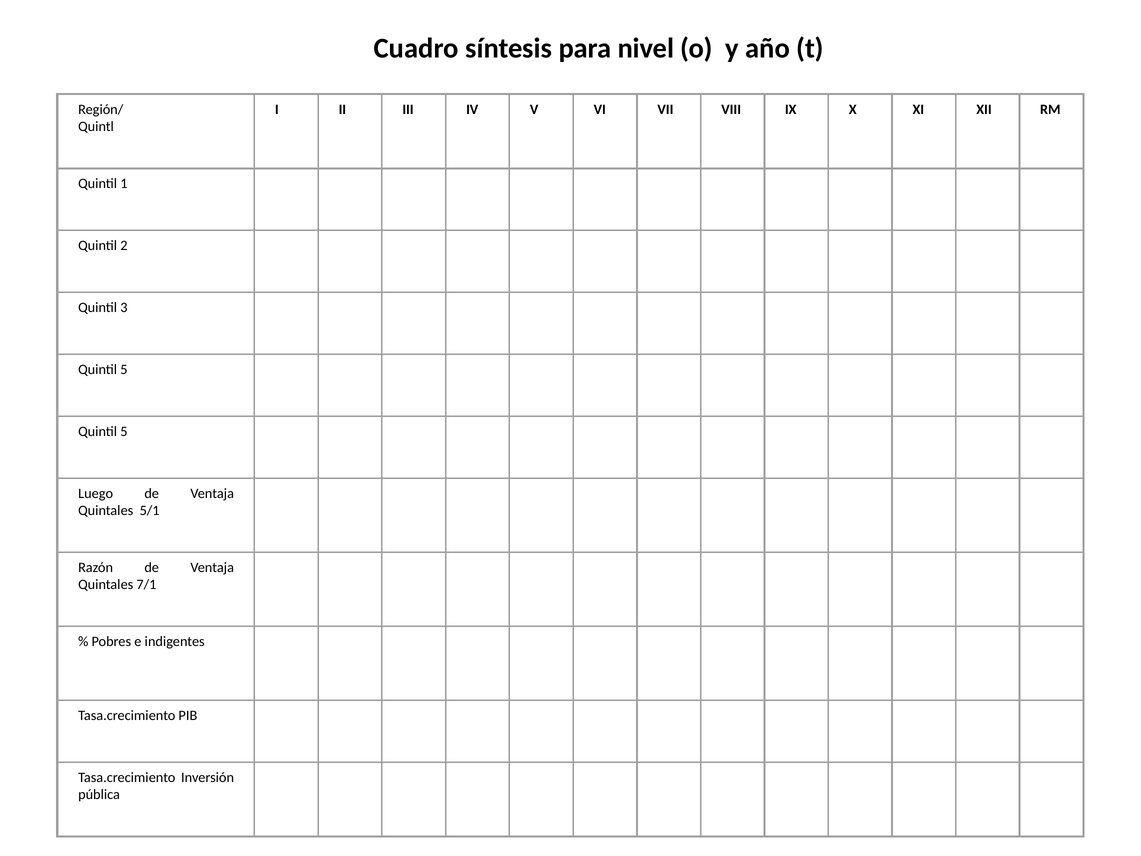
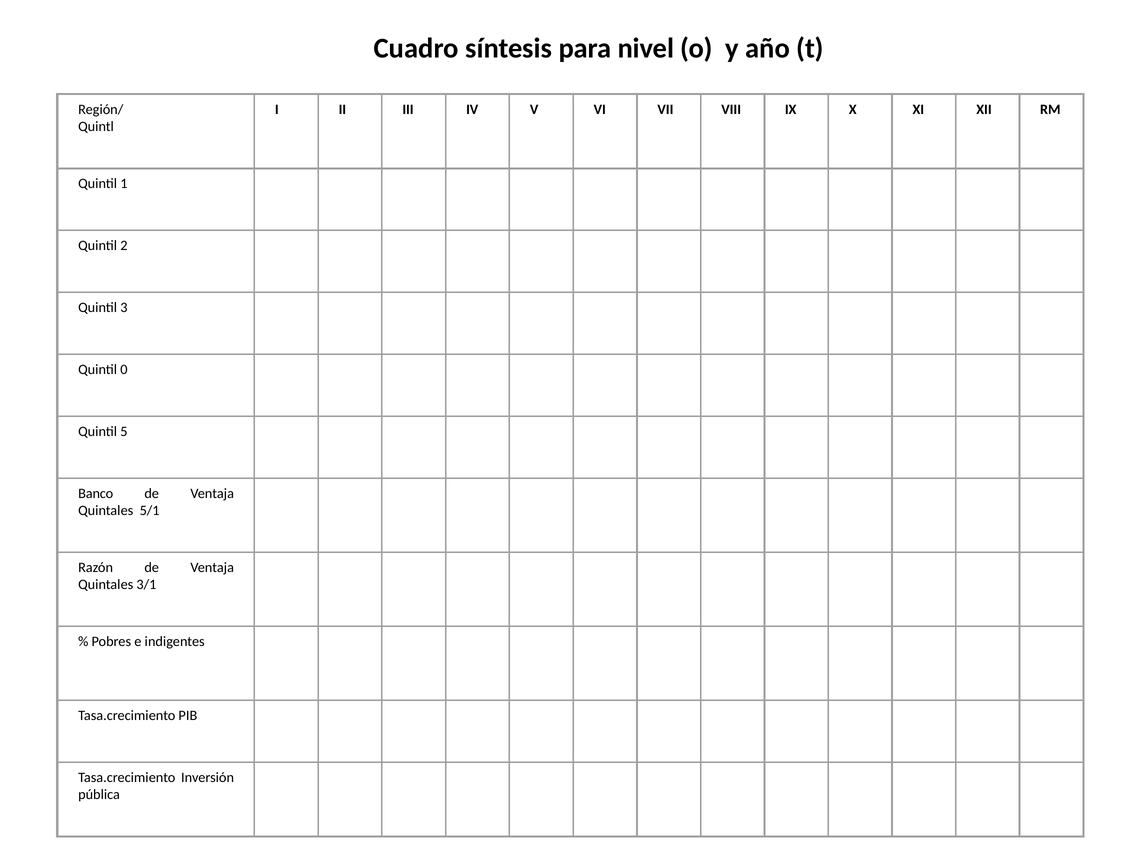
5 at (124, 369): 5 -> 0
Luego: Luego -> Banco
7/1: 7/1 -> 3/1
